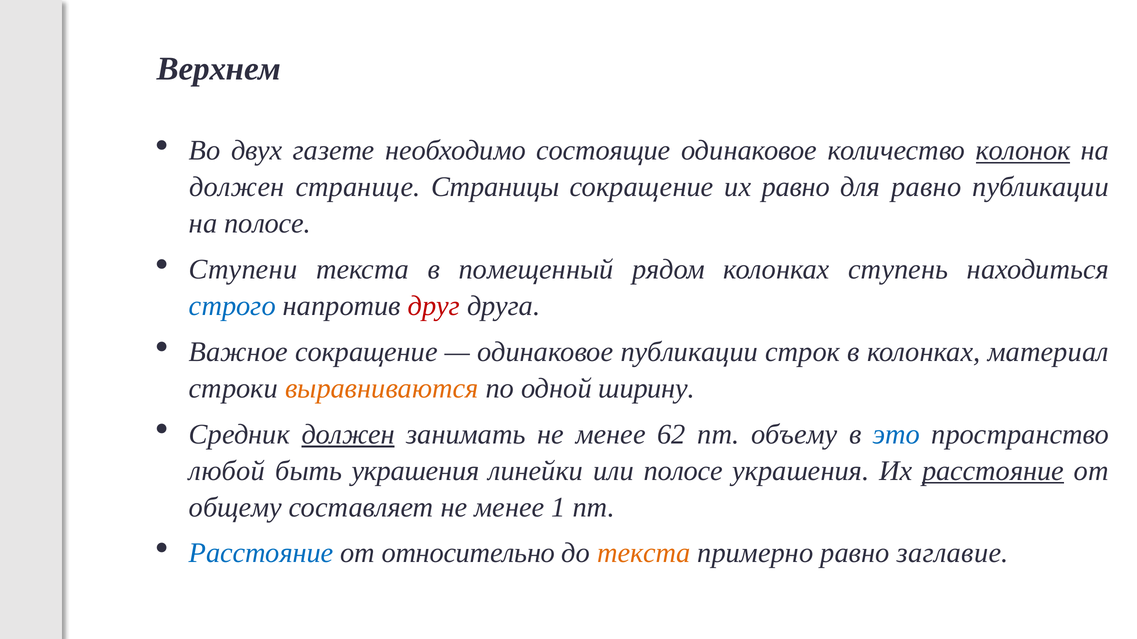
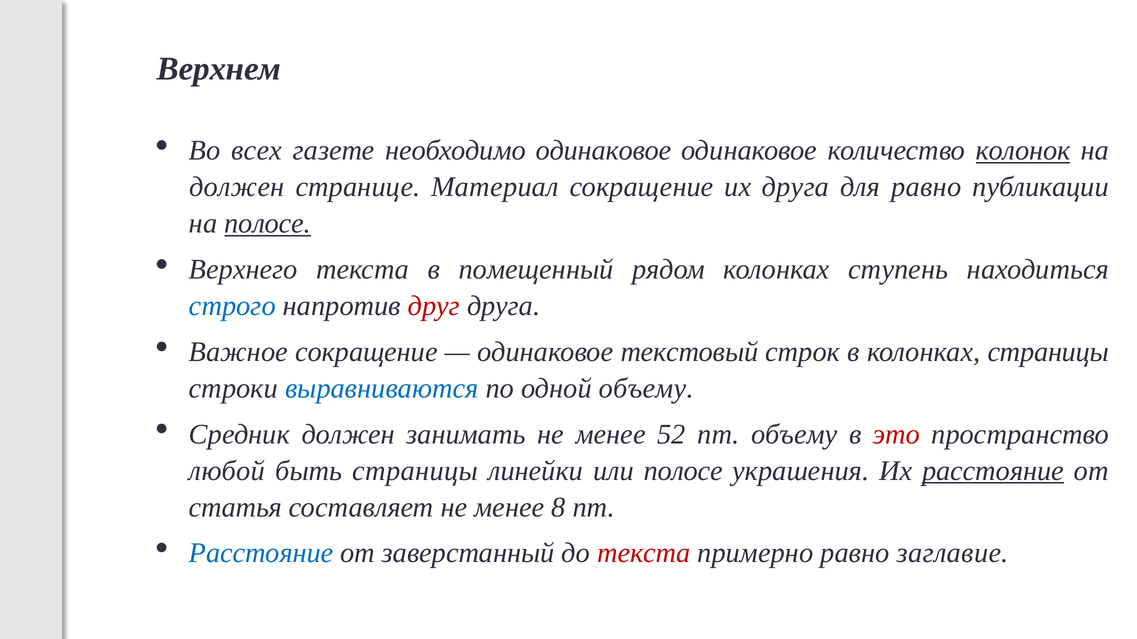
двух: двух -> всех
необходимо состоящие: состоящие -> одинаковое
Страницы: Страницы -> Материал
их равно: равно -> друга
полосе at (268, 224) underline: none -> present
Ступени: Ступени -> Верхнего
одинаковое публикации: публикации -> текстовый
колонках материал: материал -> страницы
выравниваются colour: orange -> blue
одной ширину: ширину -> объему
должен at (348, 435) underline: present -> none
62: 62 -> 52
это colour: blue -> red
быть украшения: украшения -> страницы
общему: общему -> статья
1: 1 -> 8
относительно: относительно -> заверстанный
текста at (644, 554) colour: orange -> red
